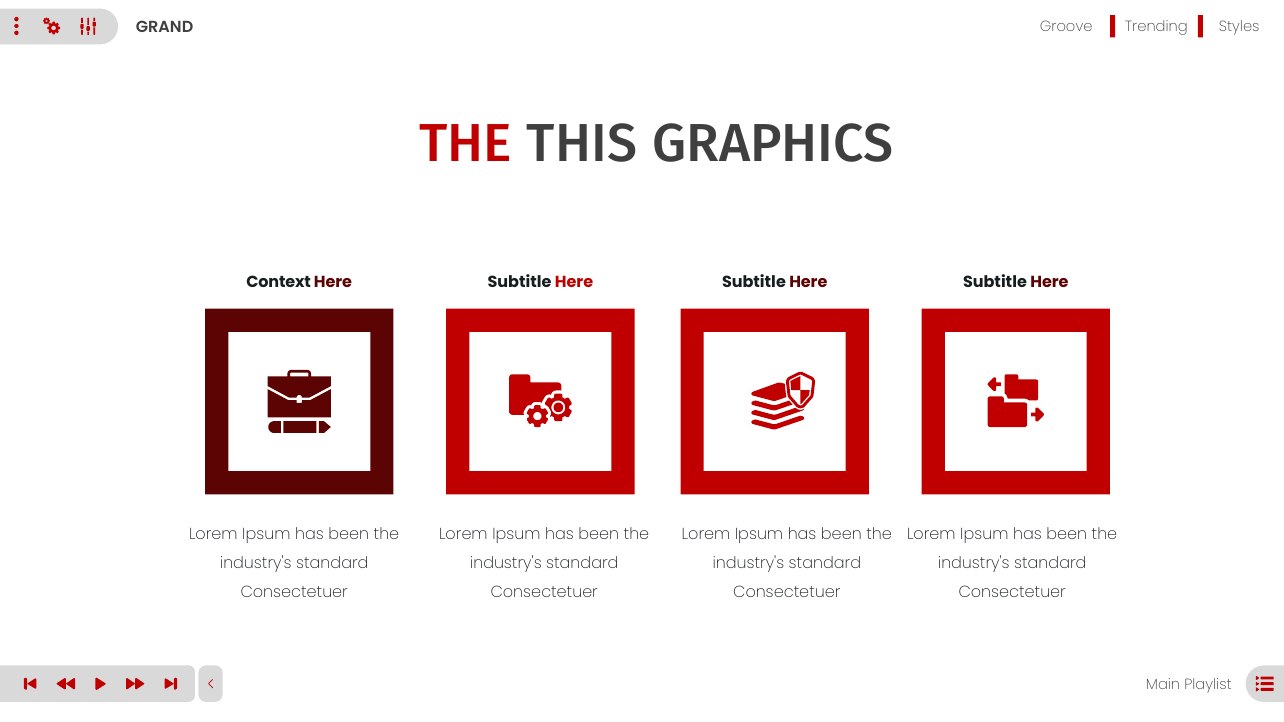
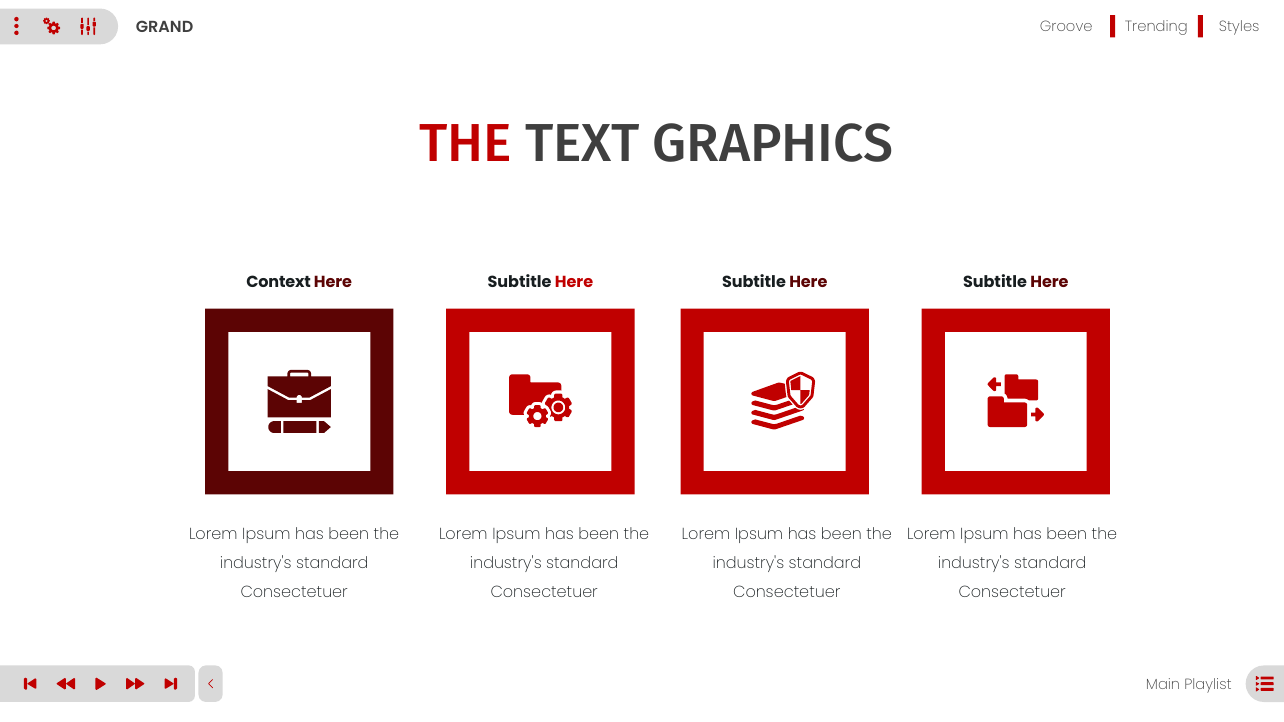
THIS: THIS -> TEXT
